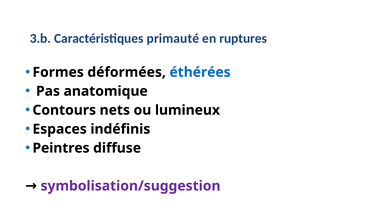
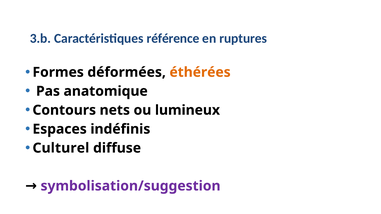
primauté: primauté -> référence
éthérées colour: blue -> orange
Peintres: Peintres -> Culturel
